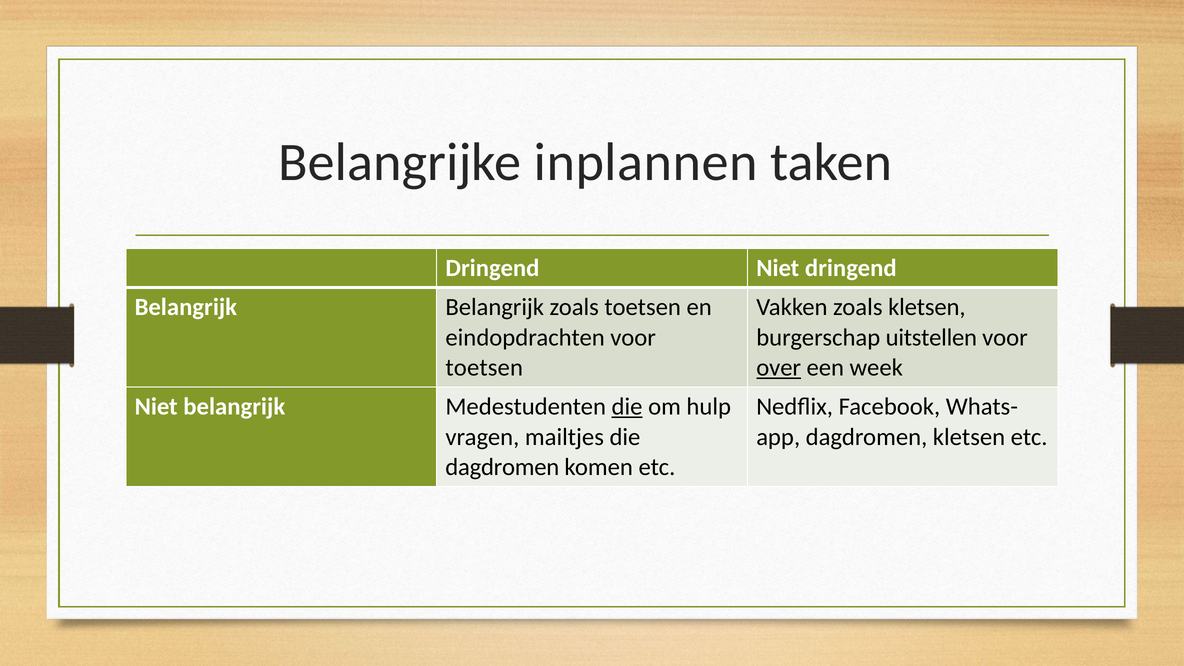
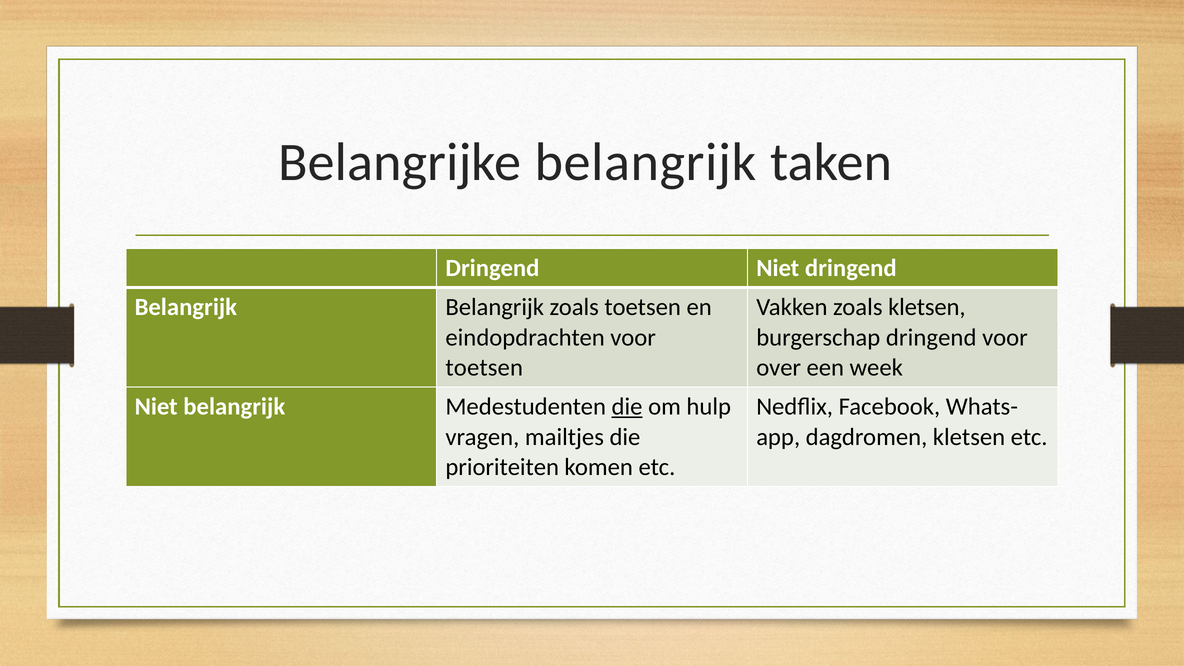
Belangrijke inplannen: inplannen -> belangrijk
burgerschap uitstellen: uitstellen -> dringend
over underline: present -> none
dagdromen at (502, 467): dagdromen -> prioriteiten
